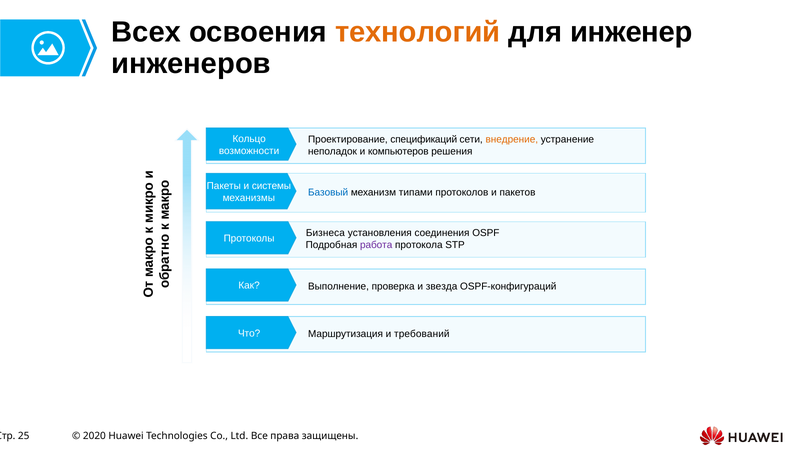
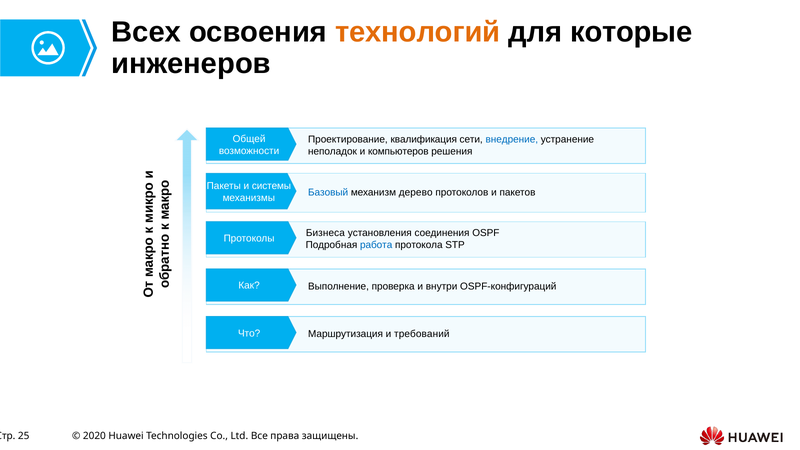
инженер: инженер -> которые
Кольцо: Кольцо -> Общей
спецификаций: спецификаций -> квалификация
внедрение colour: orange -> blue
типами: типами -> дерево
работа colour: purple -> blue
звезда: звезда -> внутри
